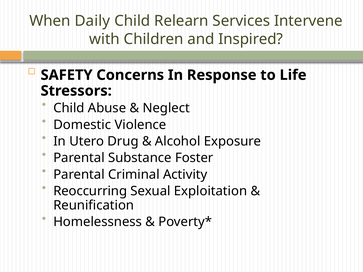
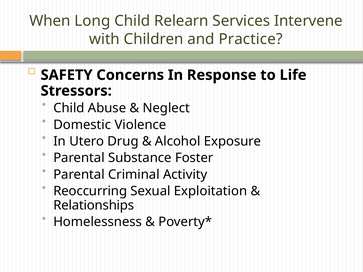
Daily: Daily -> Long
Inspired: Inspired -> Practice
Reunification: Reunification -> Relationships
